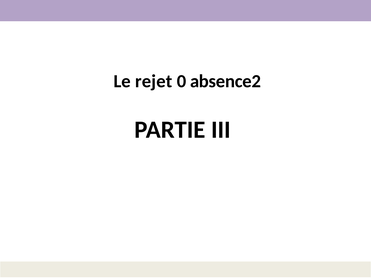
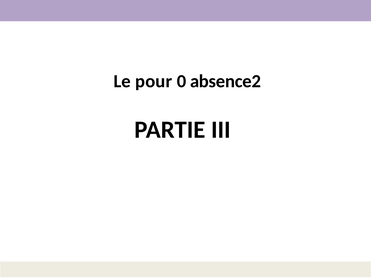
rejet: rejet -> pour
